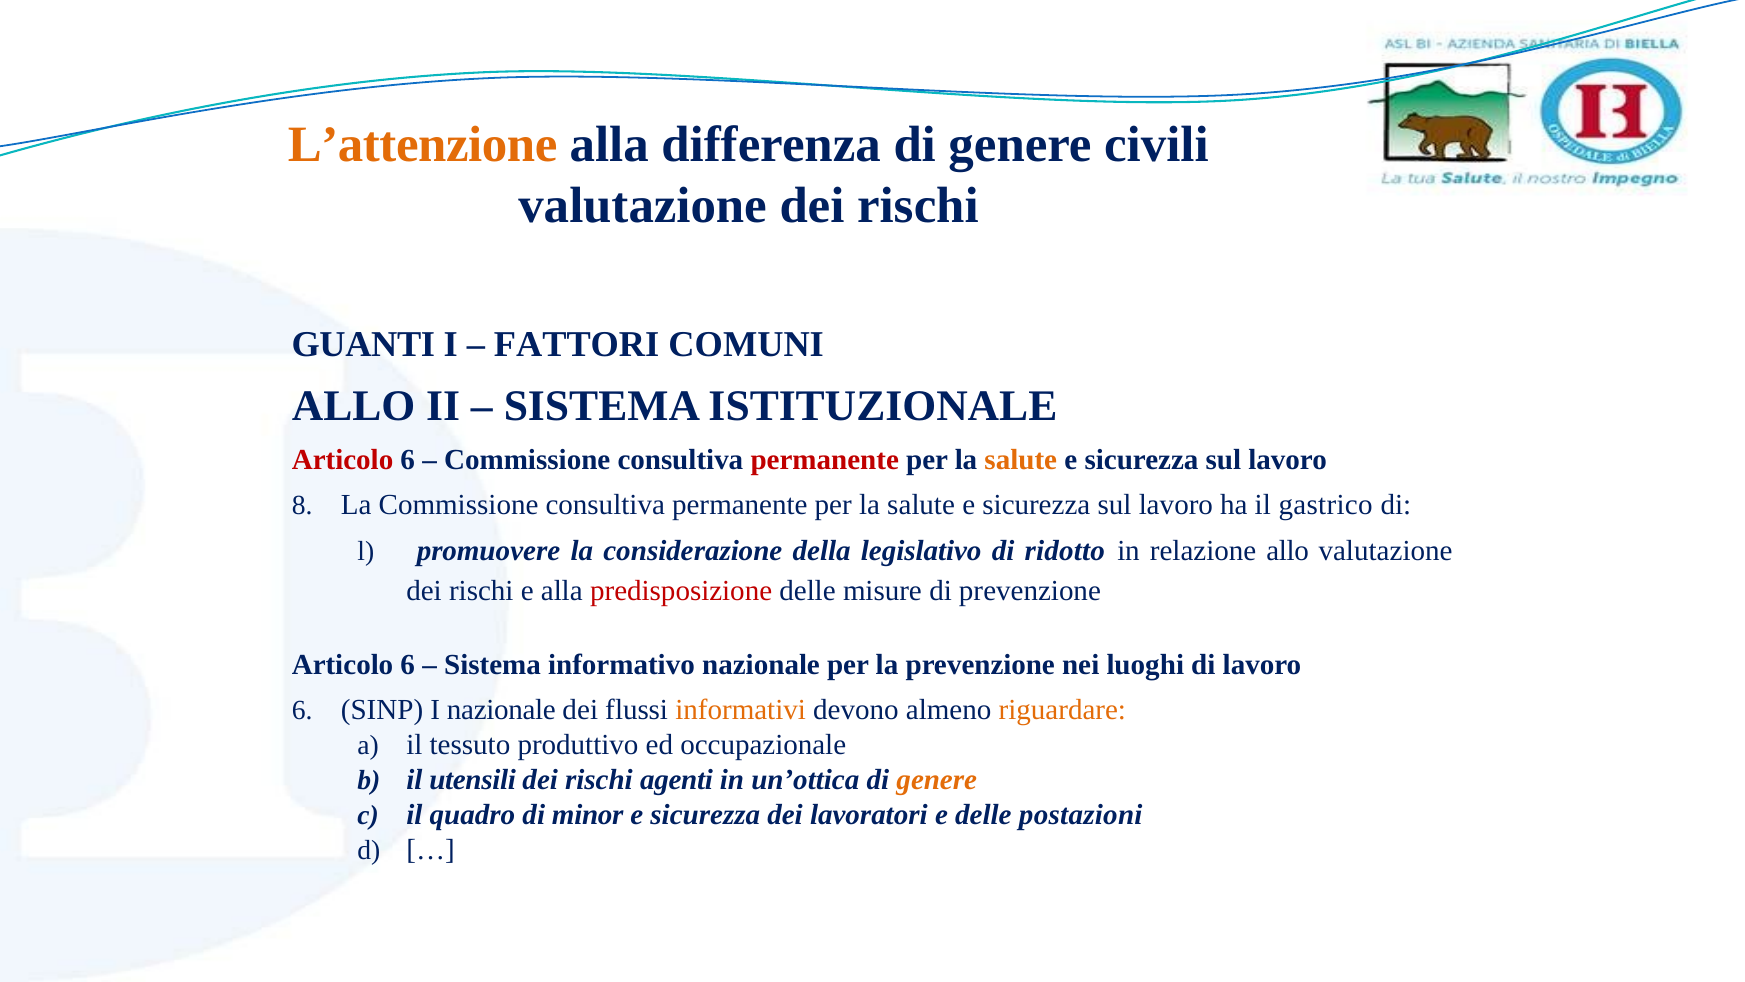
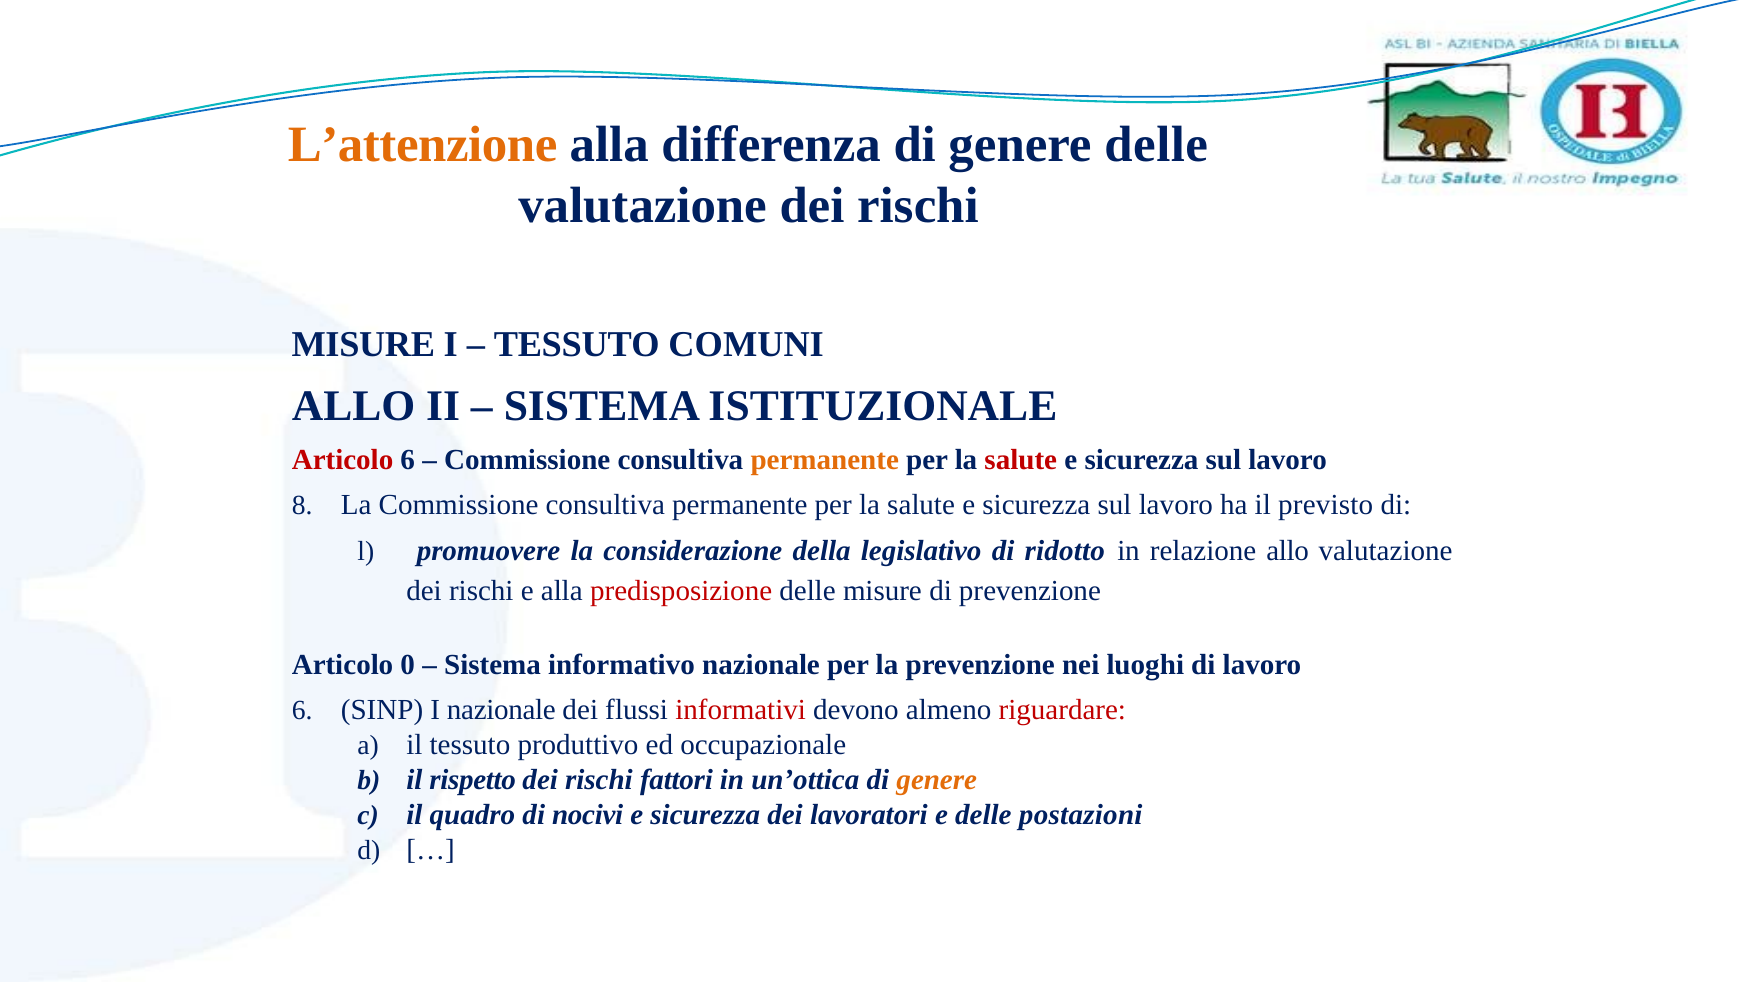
genere civili: civili -> delle
GUANTI at (363, 344): GUANTI -> MISURE
FATTORI at (577, 344): FATTORI -> TESSUTO
permanente at (825, 459) colour: red -> orange
salute at (1021, 459) colour: orange -> red
gastrico: gastrico -> previsto
6 at (408, 664): 6 -> 0
informativi colour: orange -> red
riguardare colour: orange -> red
utensili: utensili -> rispetto
agenti: agenti -> fattori
minor: minor -> nocivi
